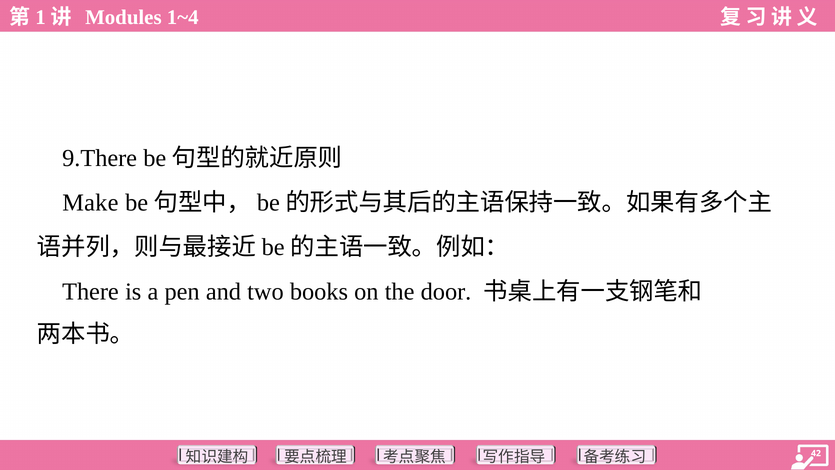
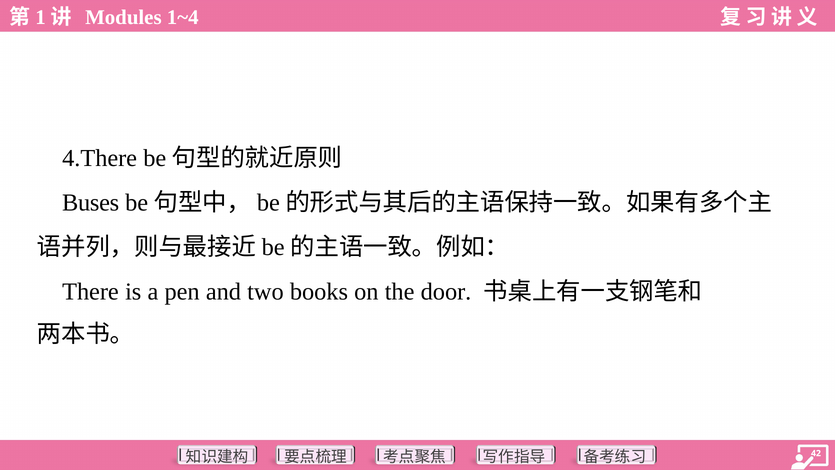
9.There: 9.There -> 4.There
Make: Make -> Buses
